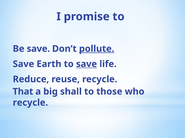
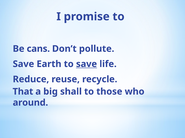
Be save: save -> cans
pollute underline: present -> none
recycle at (30, 103): recycle -> around
